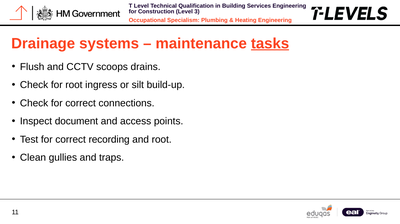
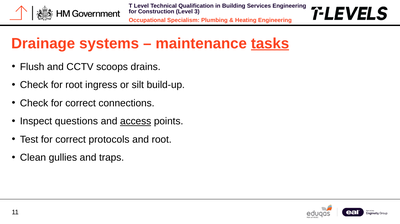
document: document -> questions
access underline: none -> present
recording: recording -> protocols
